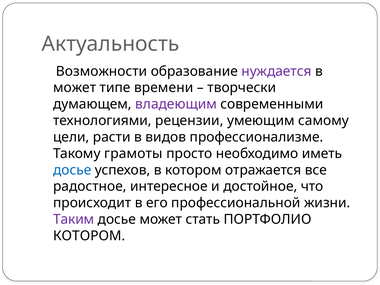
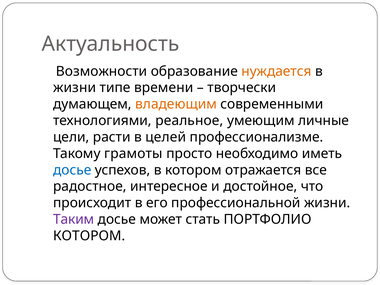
нуждается colour: purple -> orange
может at (75, 88): может -> жизни
владеющим colour: purple -> orange
рецензии: рецензии -> реальное
самому: самому -> личные
видов: видов -> целей
